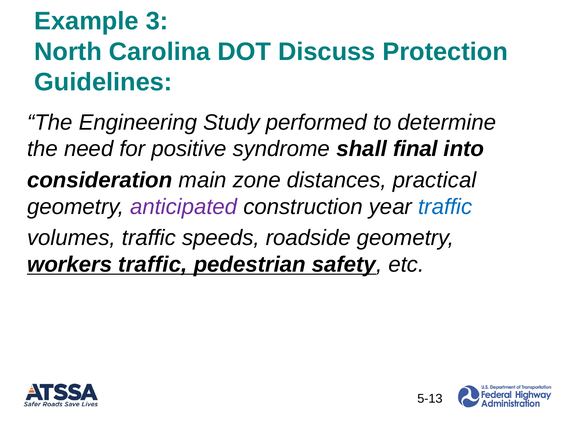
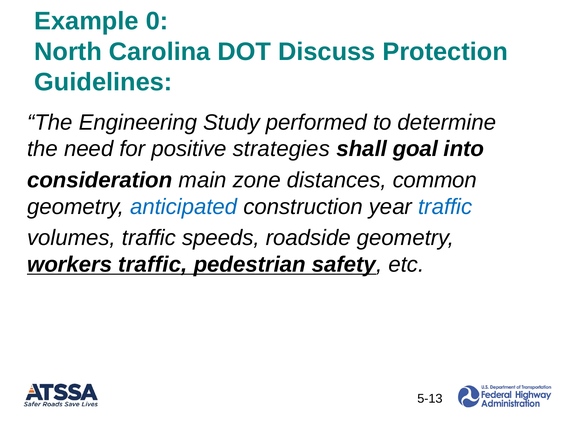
3: 3 -> 0
syndrome: syndrome -> strategies
final: final -> goal
practical: practical -> common
anticipated colour: purple -> blue
